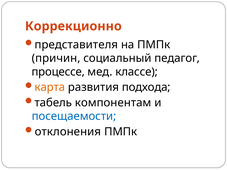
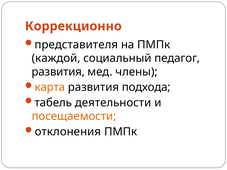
причин: причин -> каждой
процессе at (58, 72): процессе -> развития
классе: классе -> члены
компонентам: компонентам -> деятельности
посещаемости colour: blue -> orange
